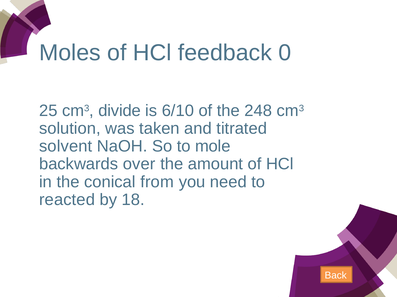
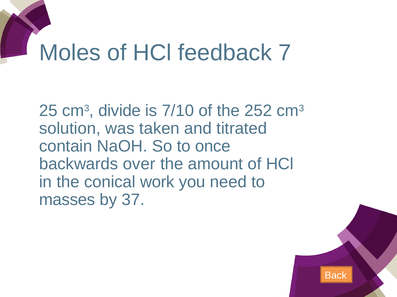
0: 0 -> 7
6/10: 6/10 -> 7/10
248: 248 -> 252
solvent: solvent -> contain
mole: mole -> once
from: from -> work
reacted: reacted -> masses
18: 18 -> 37
